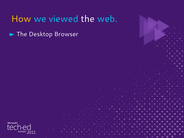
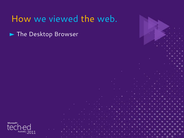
the at (88, 19) colour: white -> yellow
